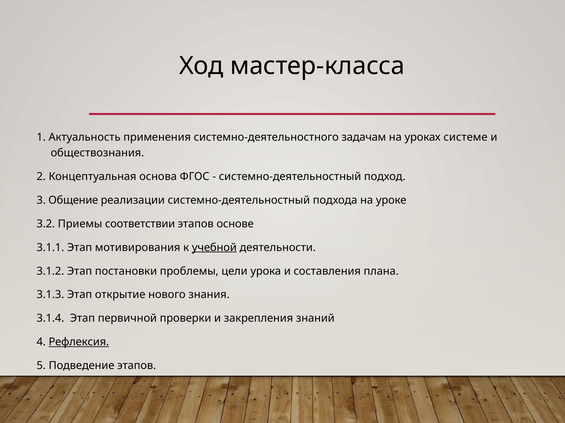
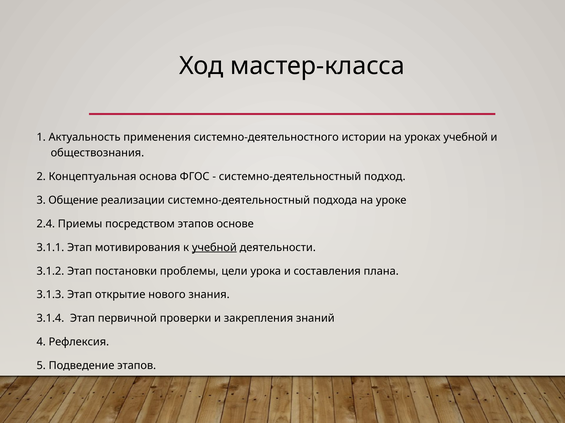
задачам: задачам -> истории
уроках системе: системе -> учебной
3.2: 3.2 -> 2.4
соответствии: соответствии -> посредством
Рефлексия underline: present -> none
